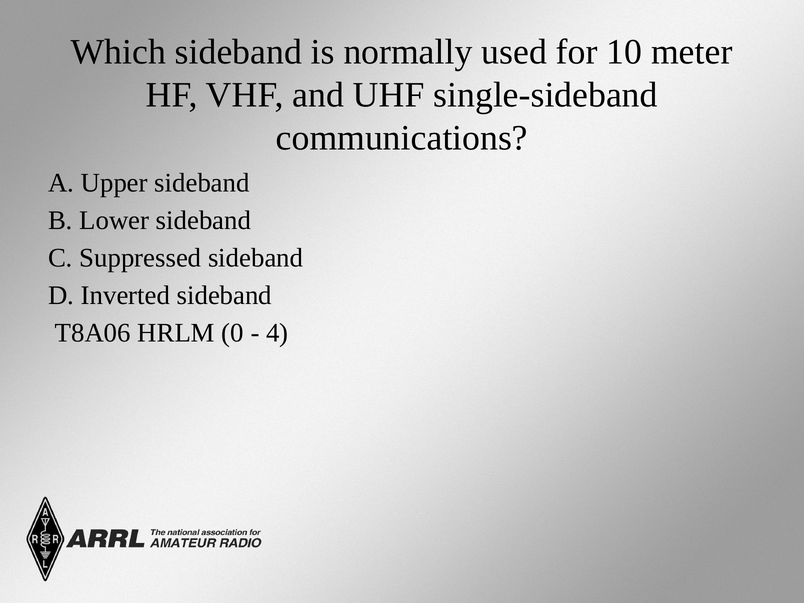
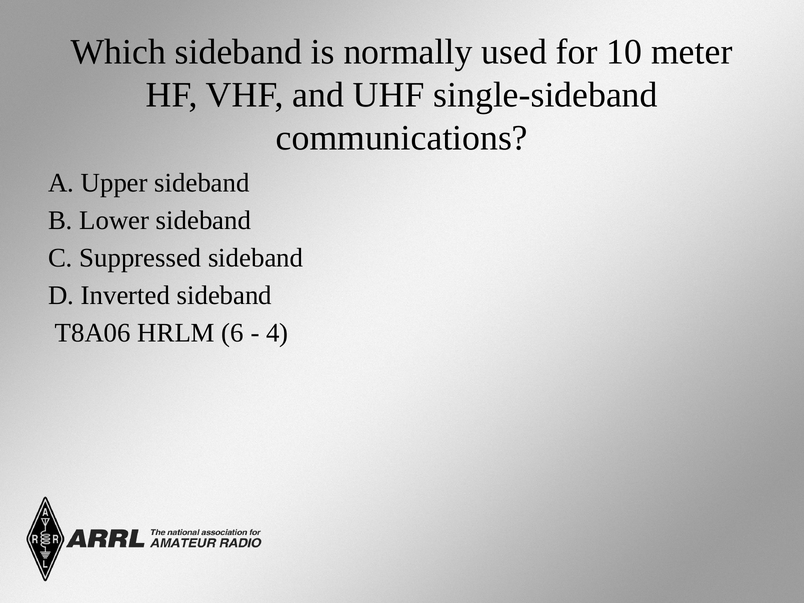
0: 0 -> 6
